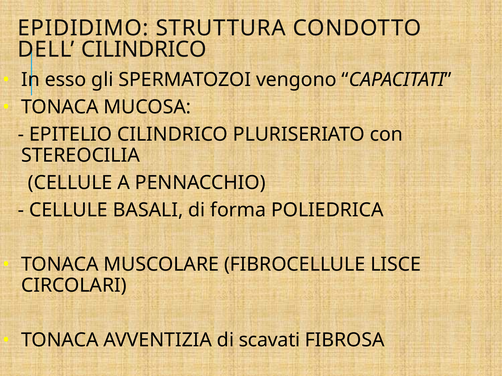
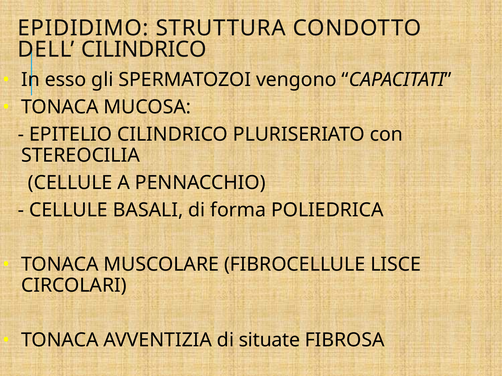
scavati: scavati -> situate
